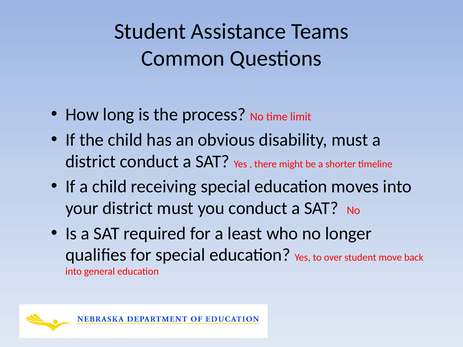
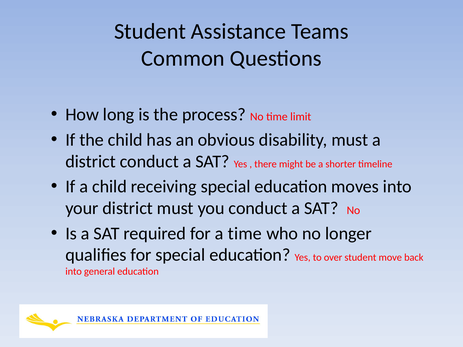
a least: least -> time
